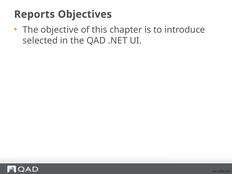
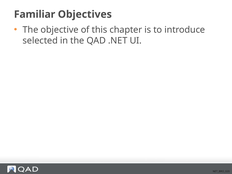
Reports: Reports -> Familiar
